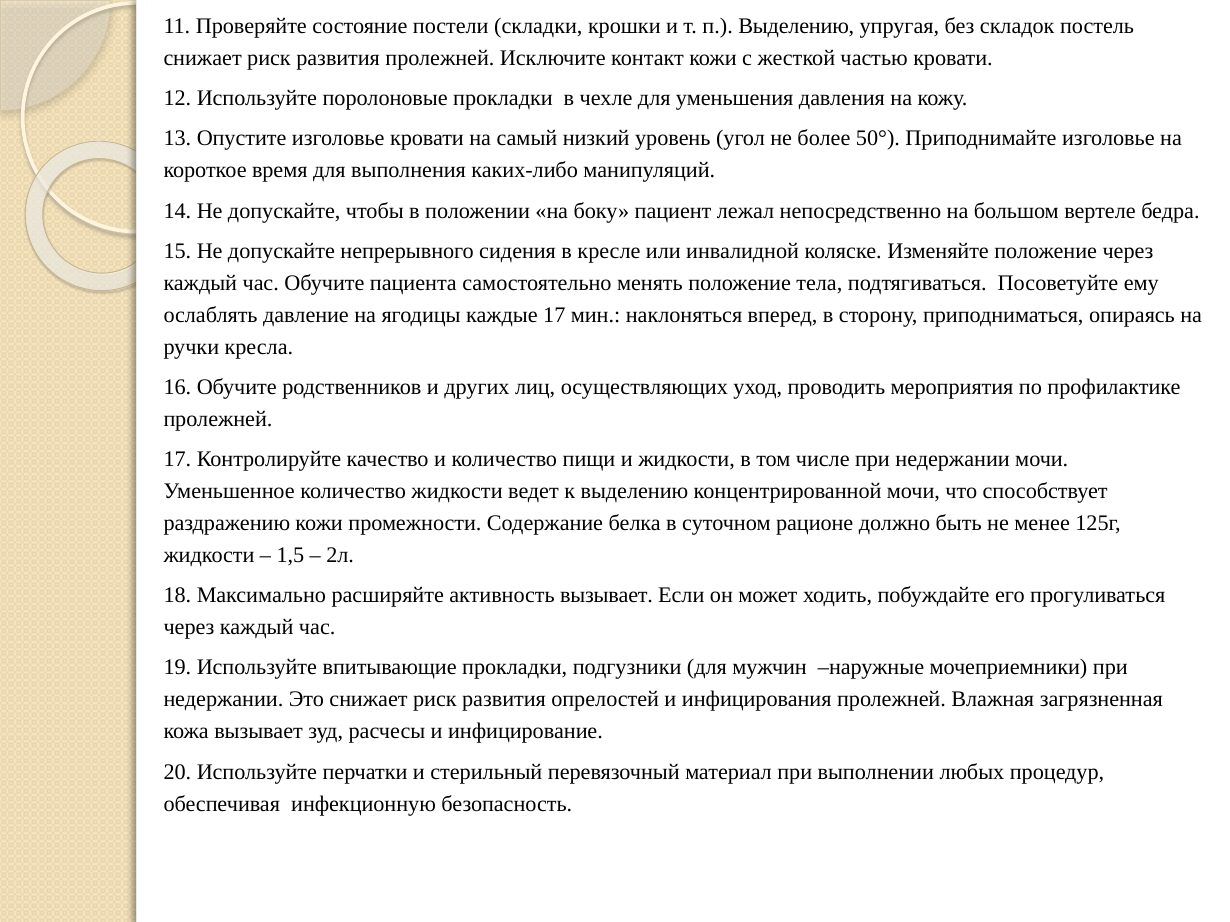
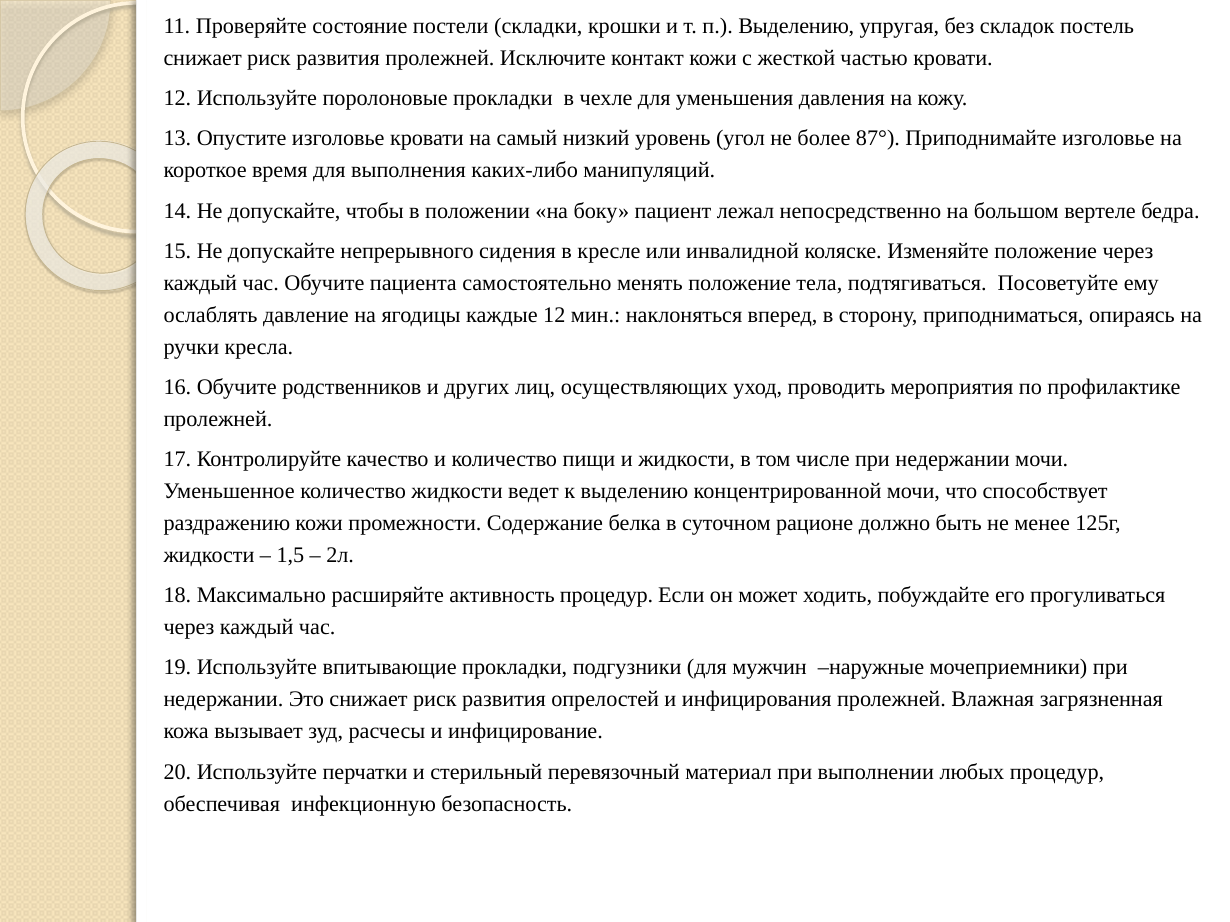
50°: 50° -> 87°
каждые 17: 17 -> 12
активность вызывает: вызывает -> процедур
